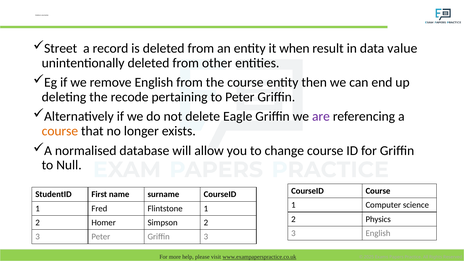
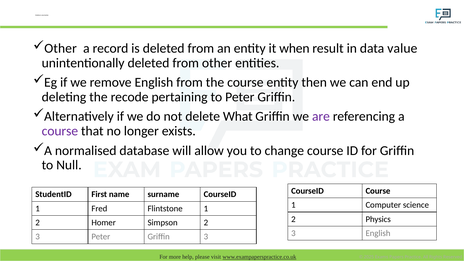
Street at (61, 48): Street -> Other
Eagle: Eagle -> What
course at (60, 131) colour: orange -> purple
